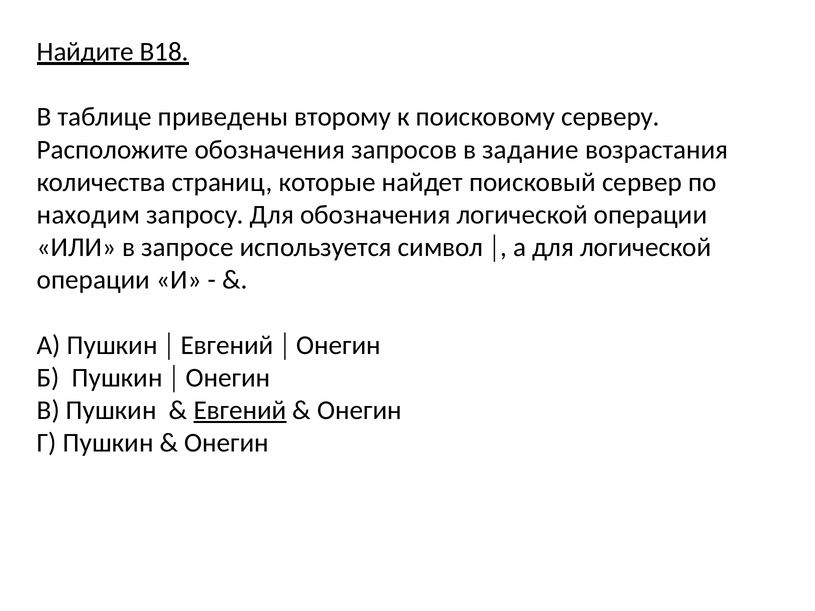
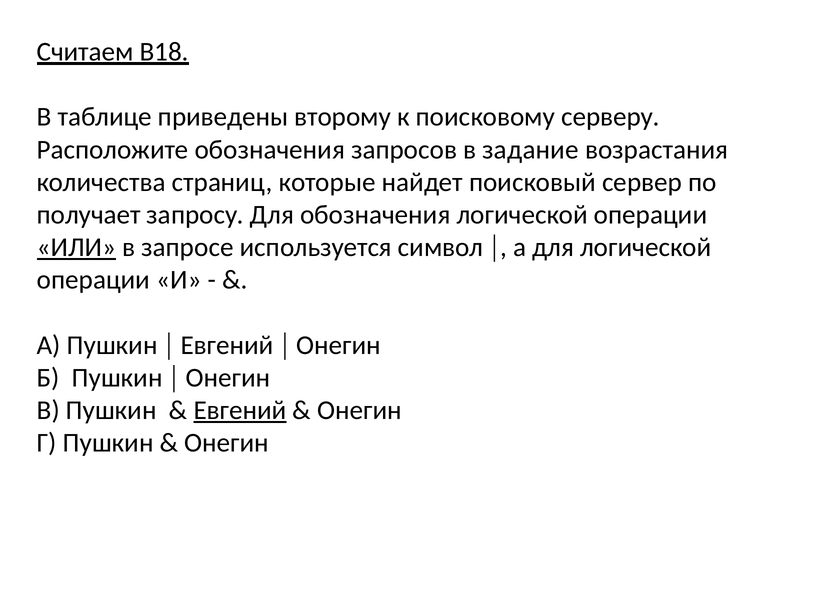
Найдите: Найдите -> Считаем
находим: находим -> получает
ИЛИ underline: none -> present
